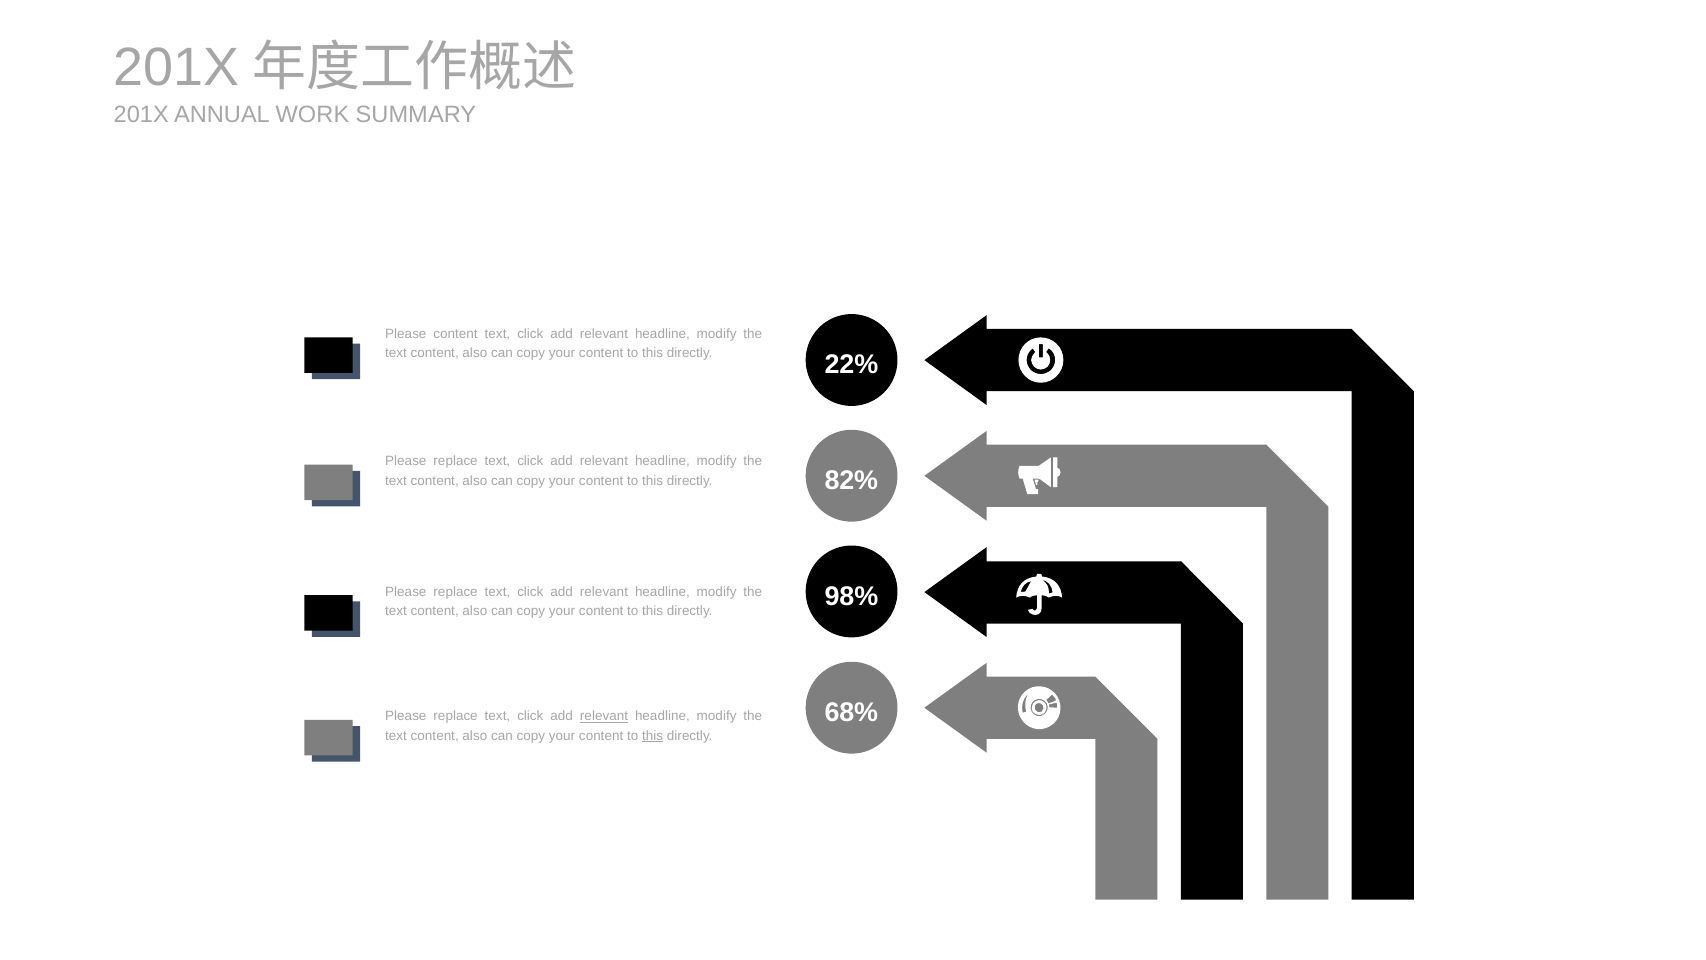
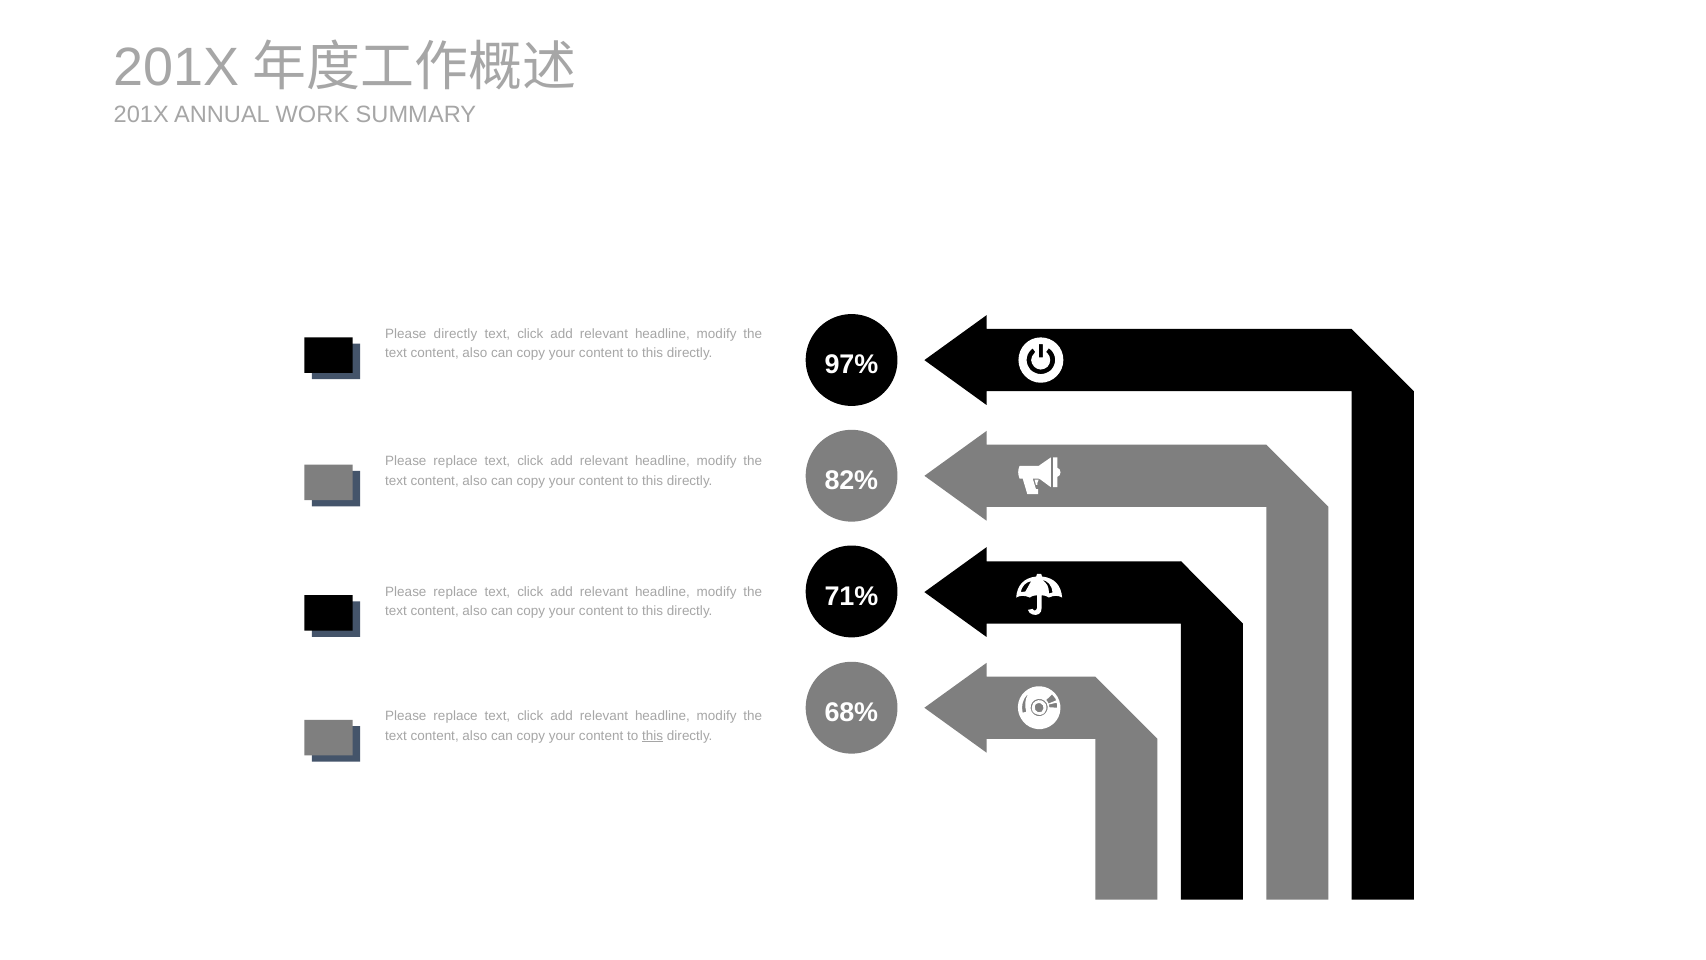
Please content: content -> directly
22%: 22% -> 97%
98%: 98% -> 71%
relevant at (604, 716) underline: present -> none
